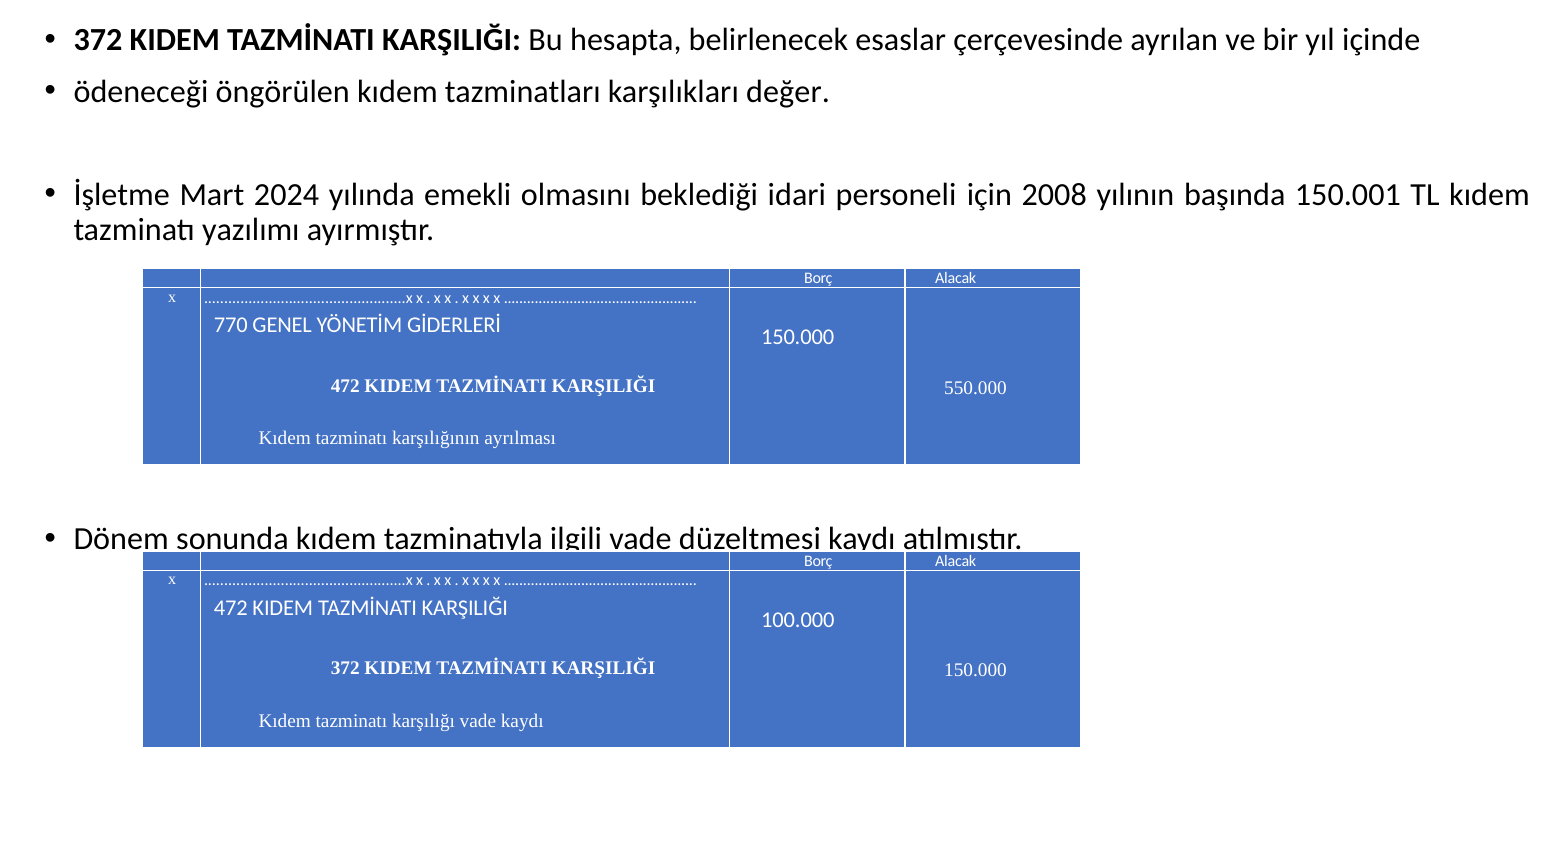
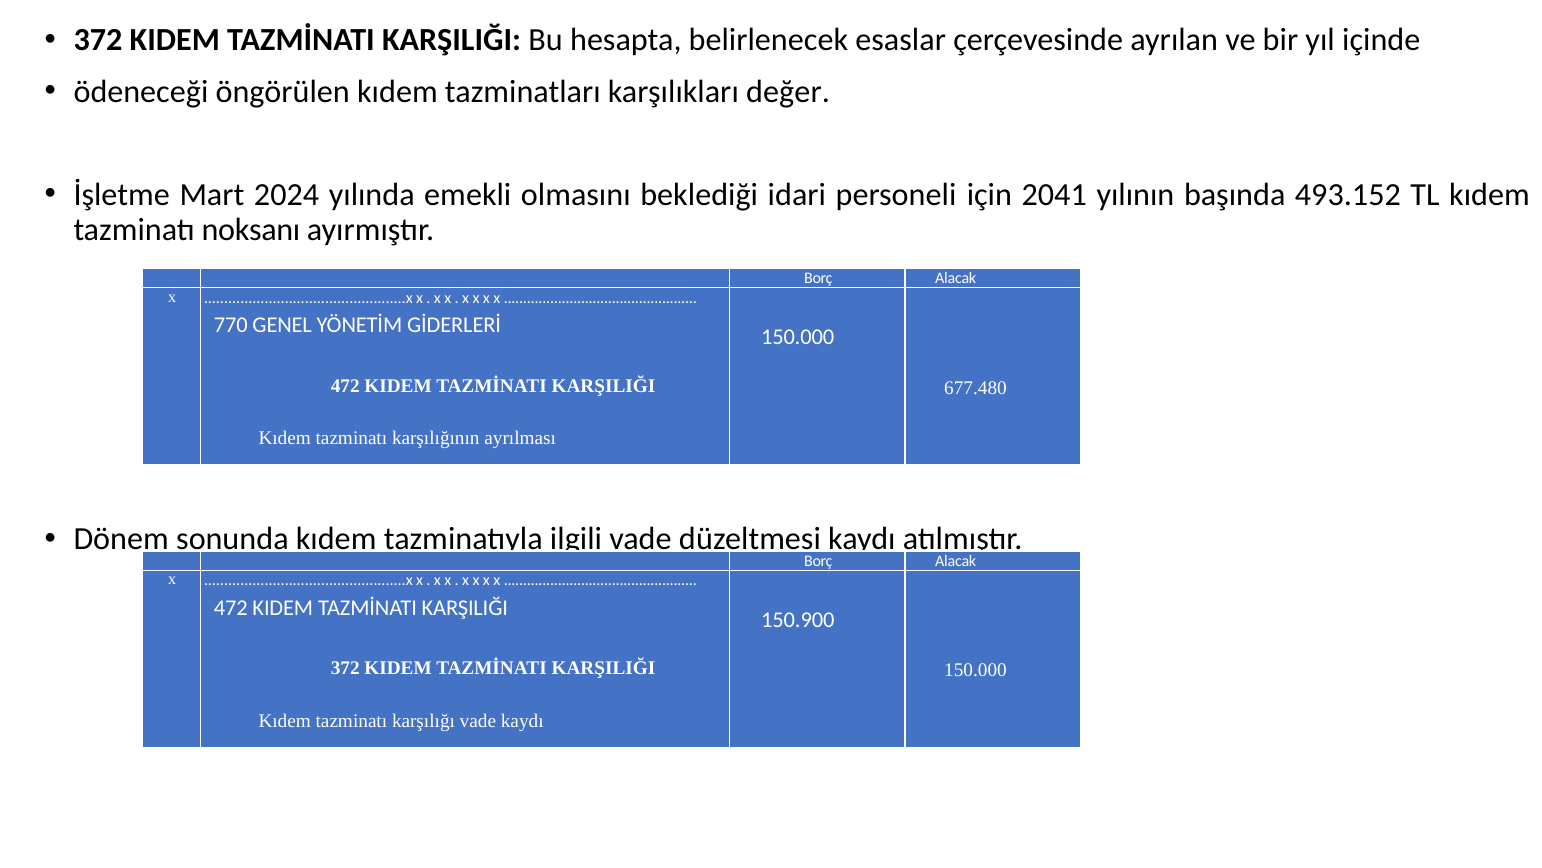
2008: 2008 -> 2041
150.001: 150.001 -> 493.152
yazılımı: yazılımı -> noksanı
550.000: 550.000 -> 677.480
100.000: 100.000 -> 150.900
